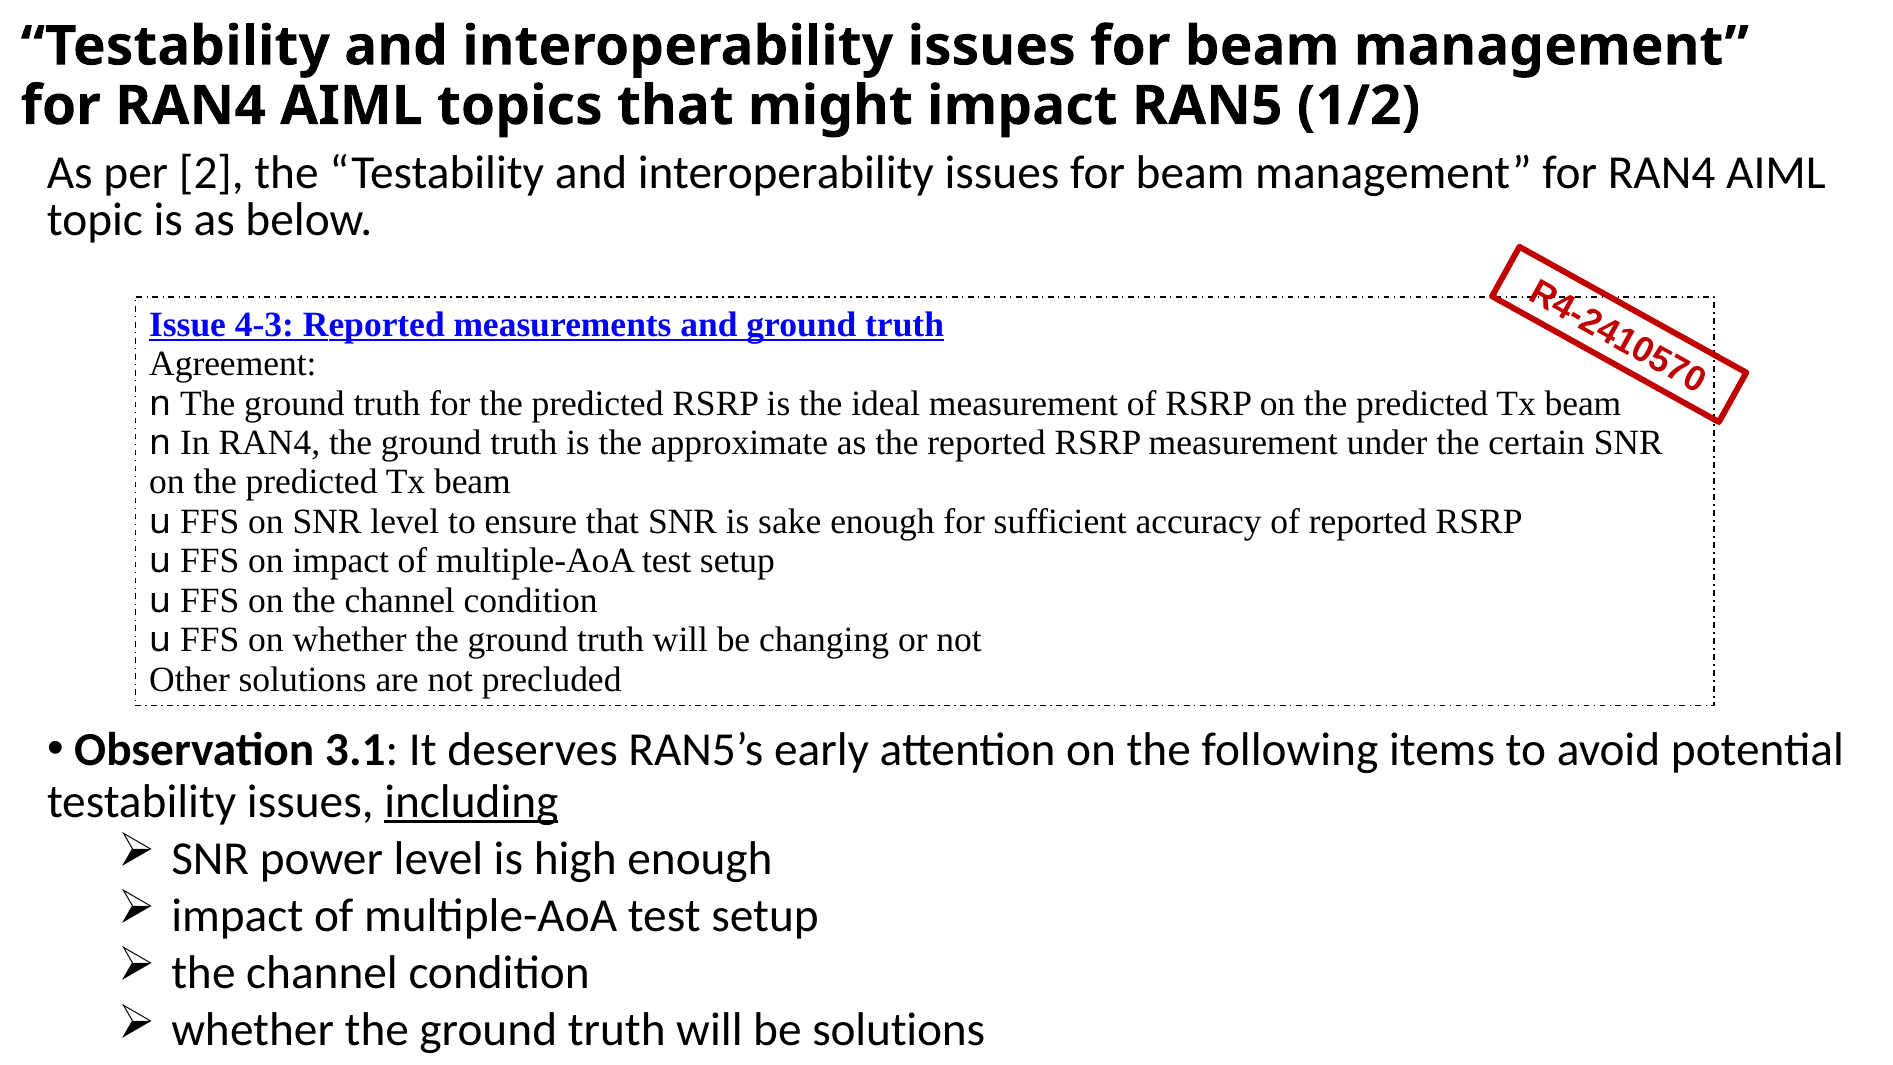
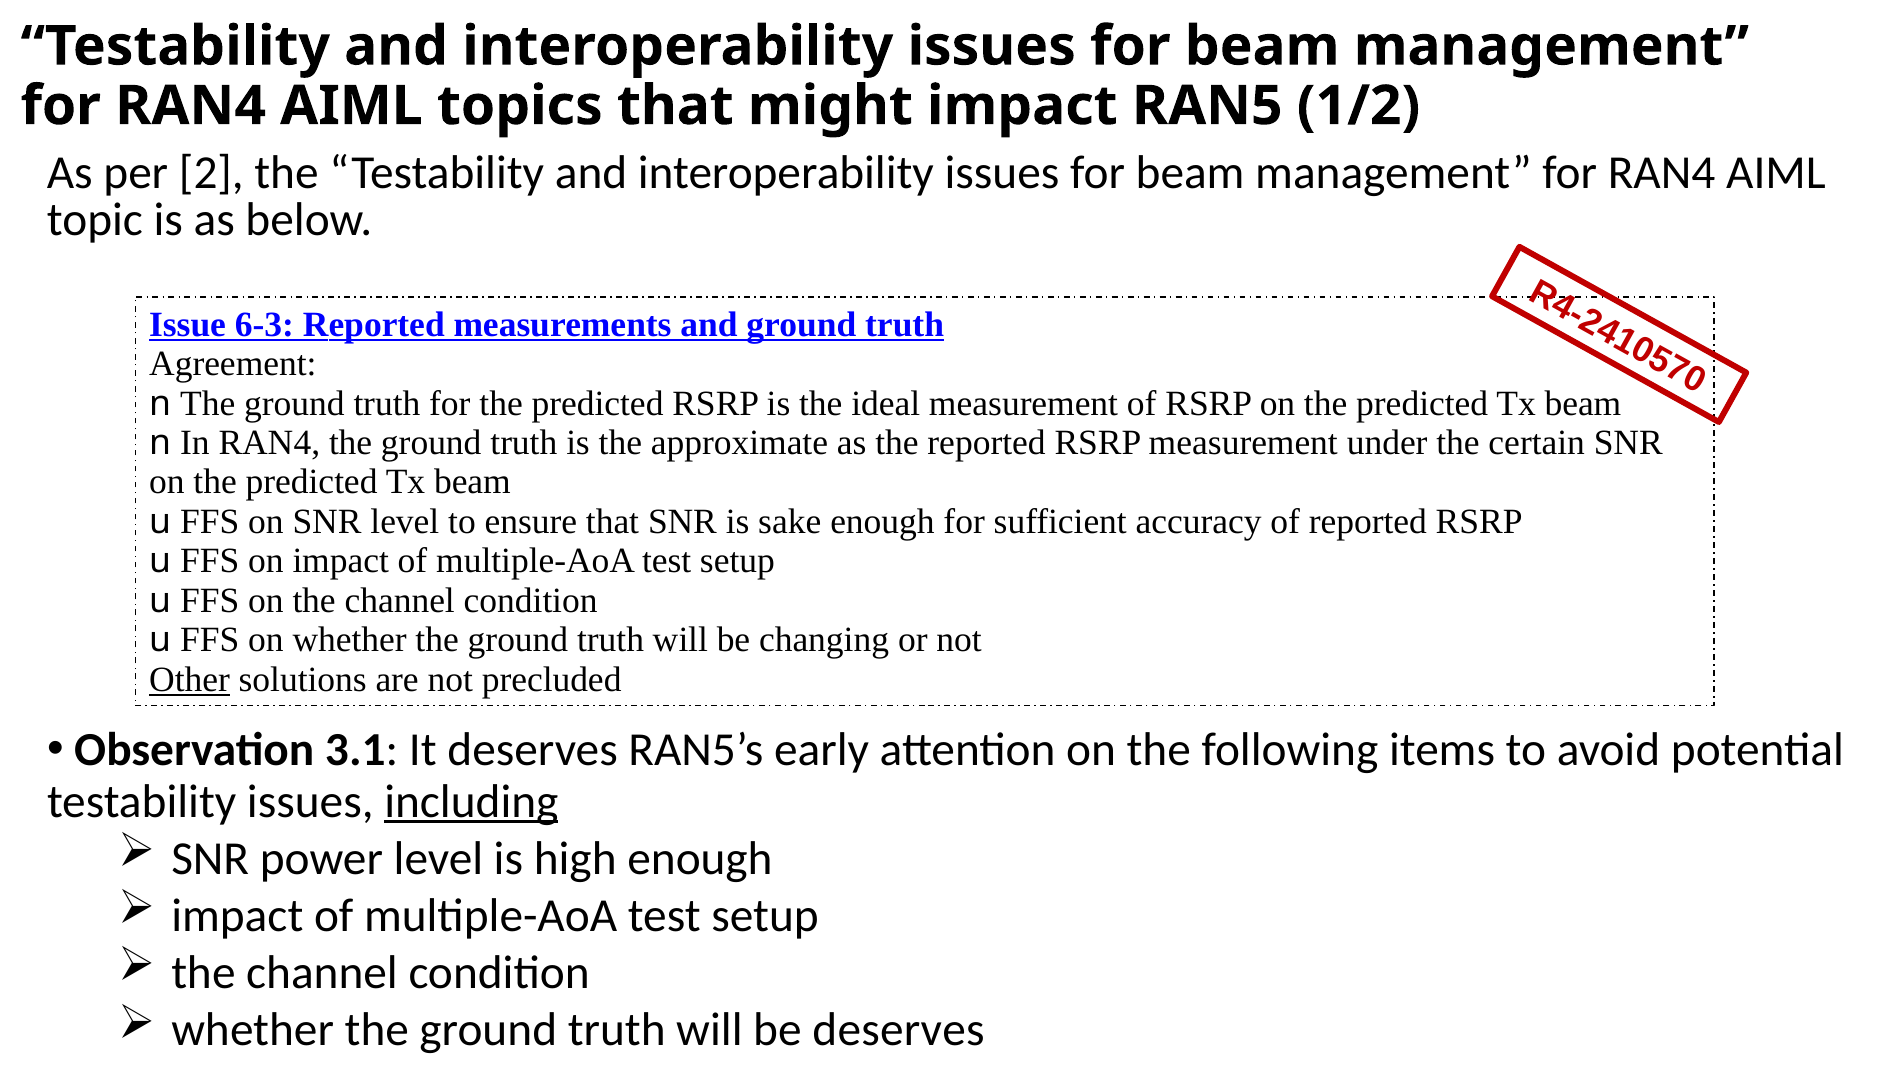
4-3: 4-3 -> 6-3
Other underline: none -> present
be solutions: solutions -> deserves
